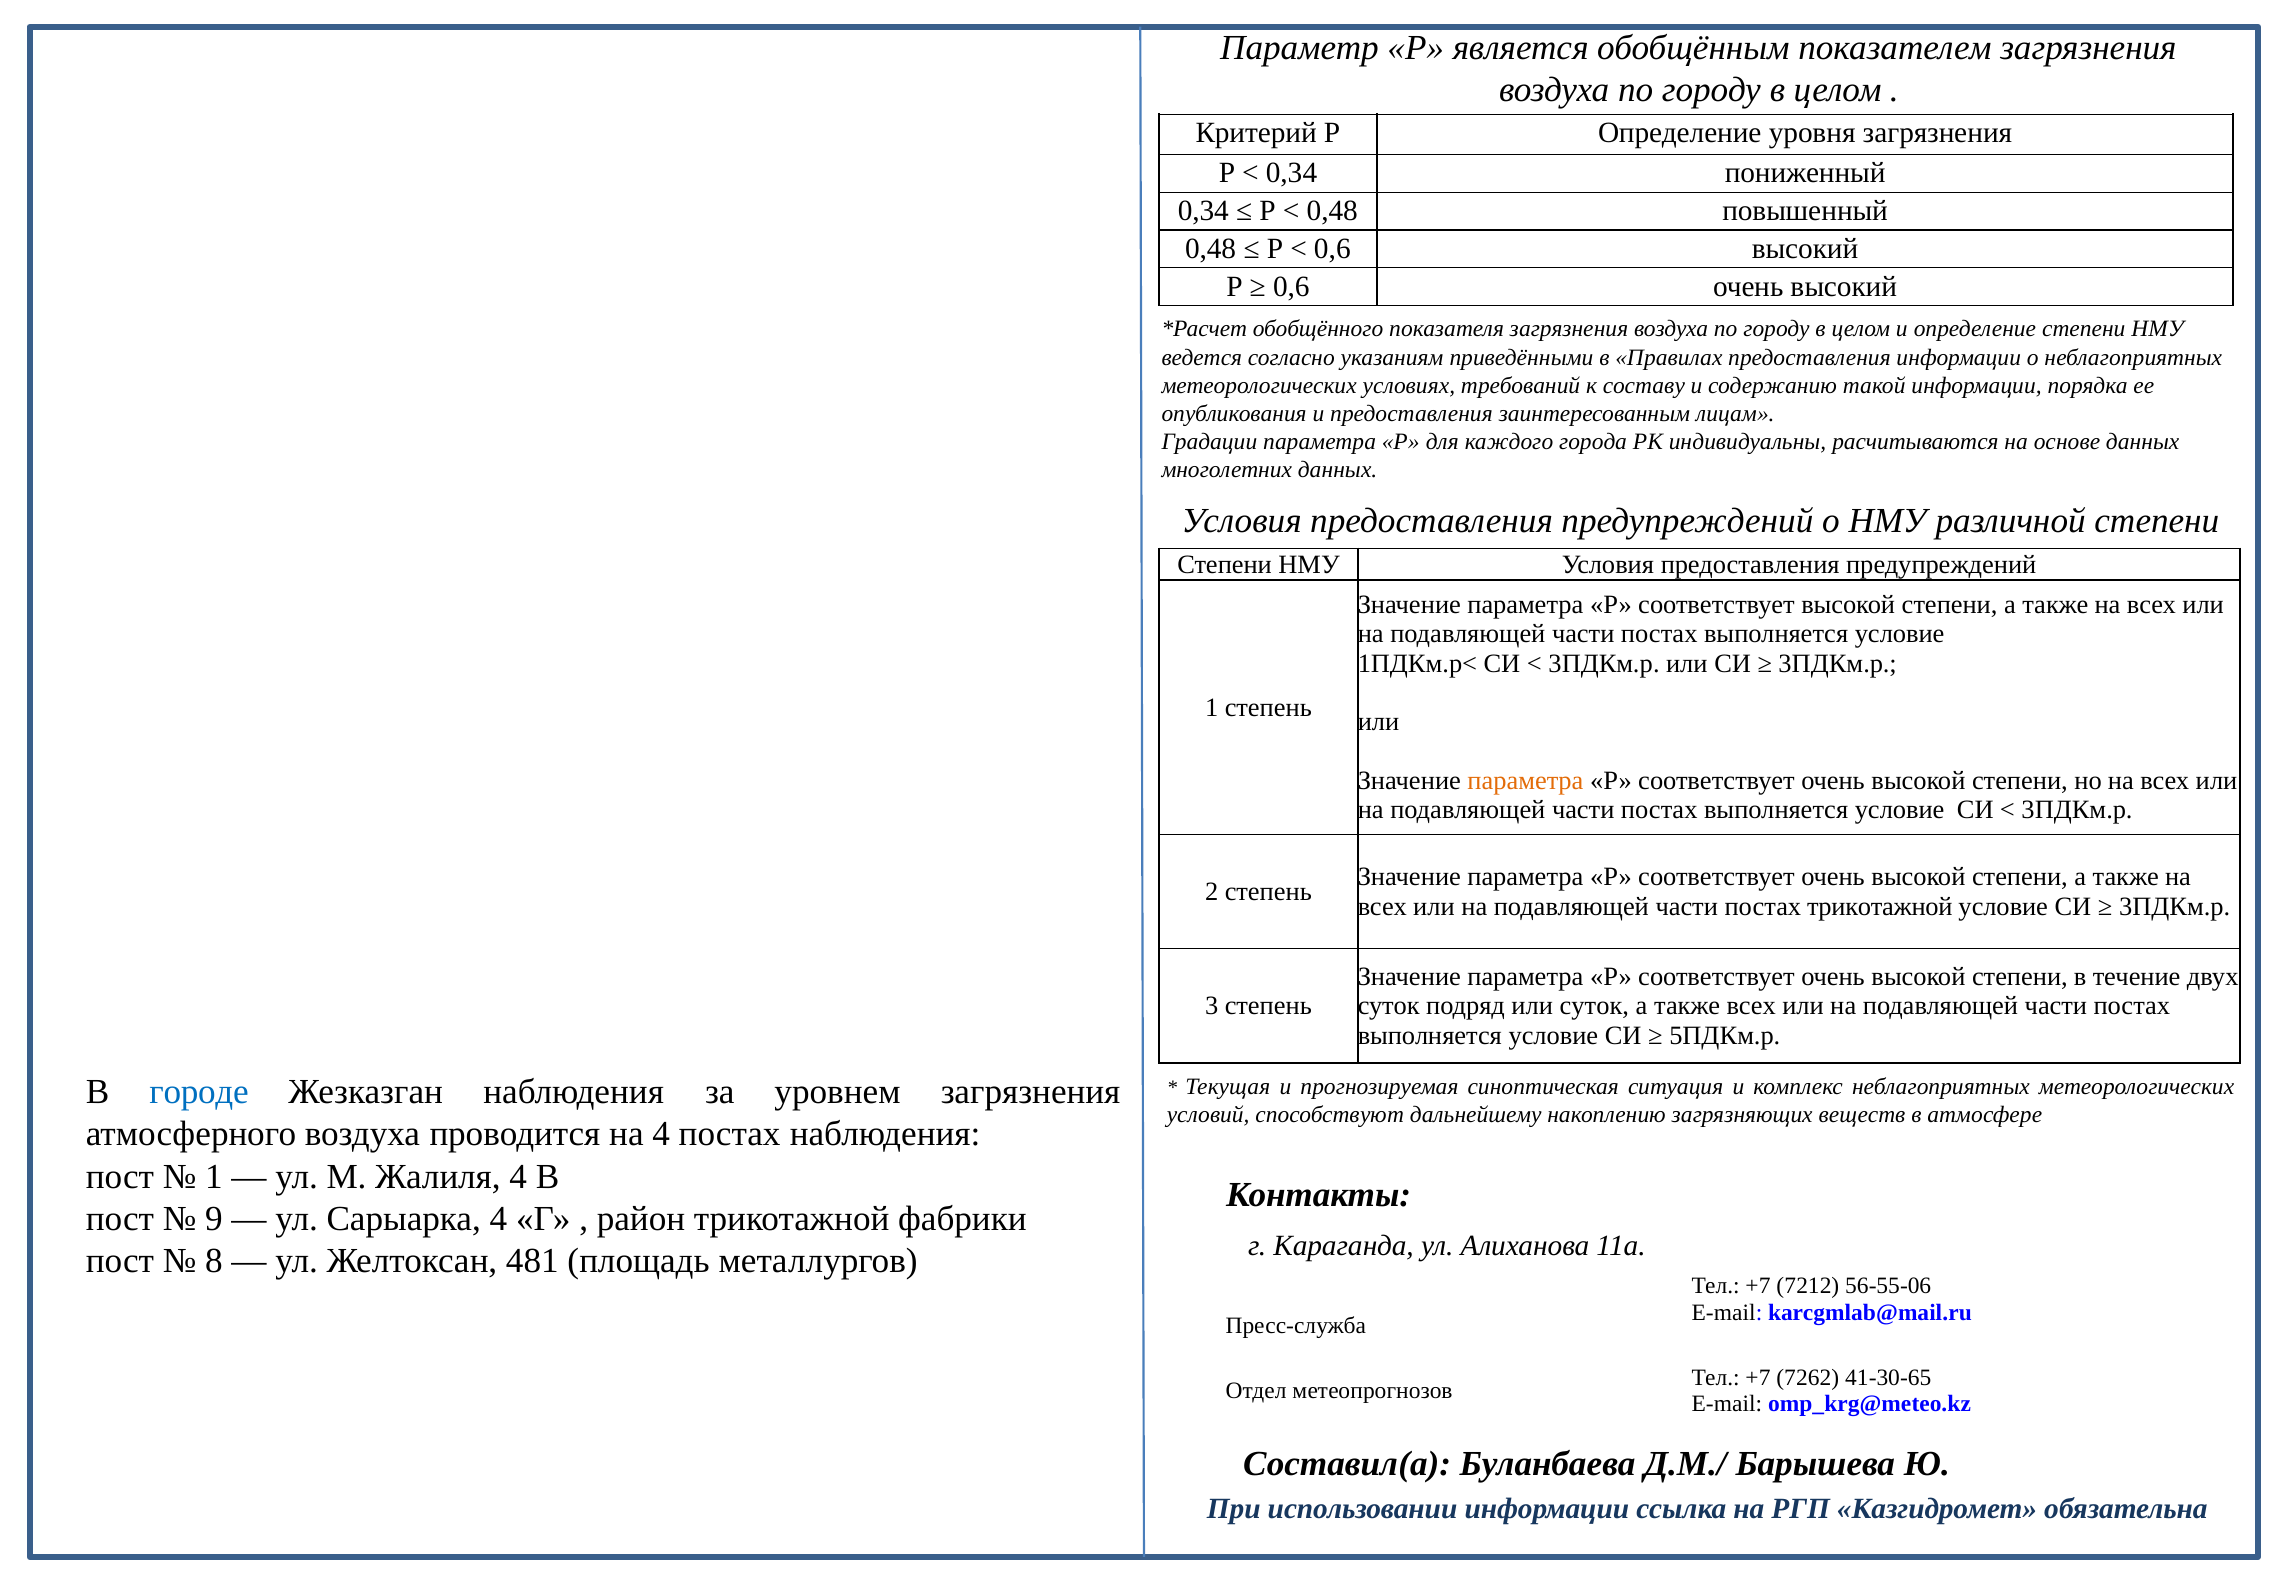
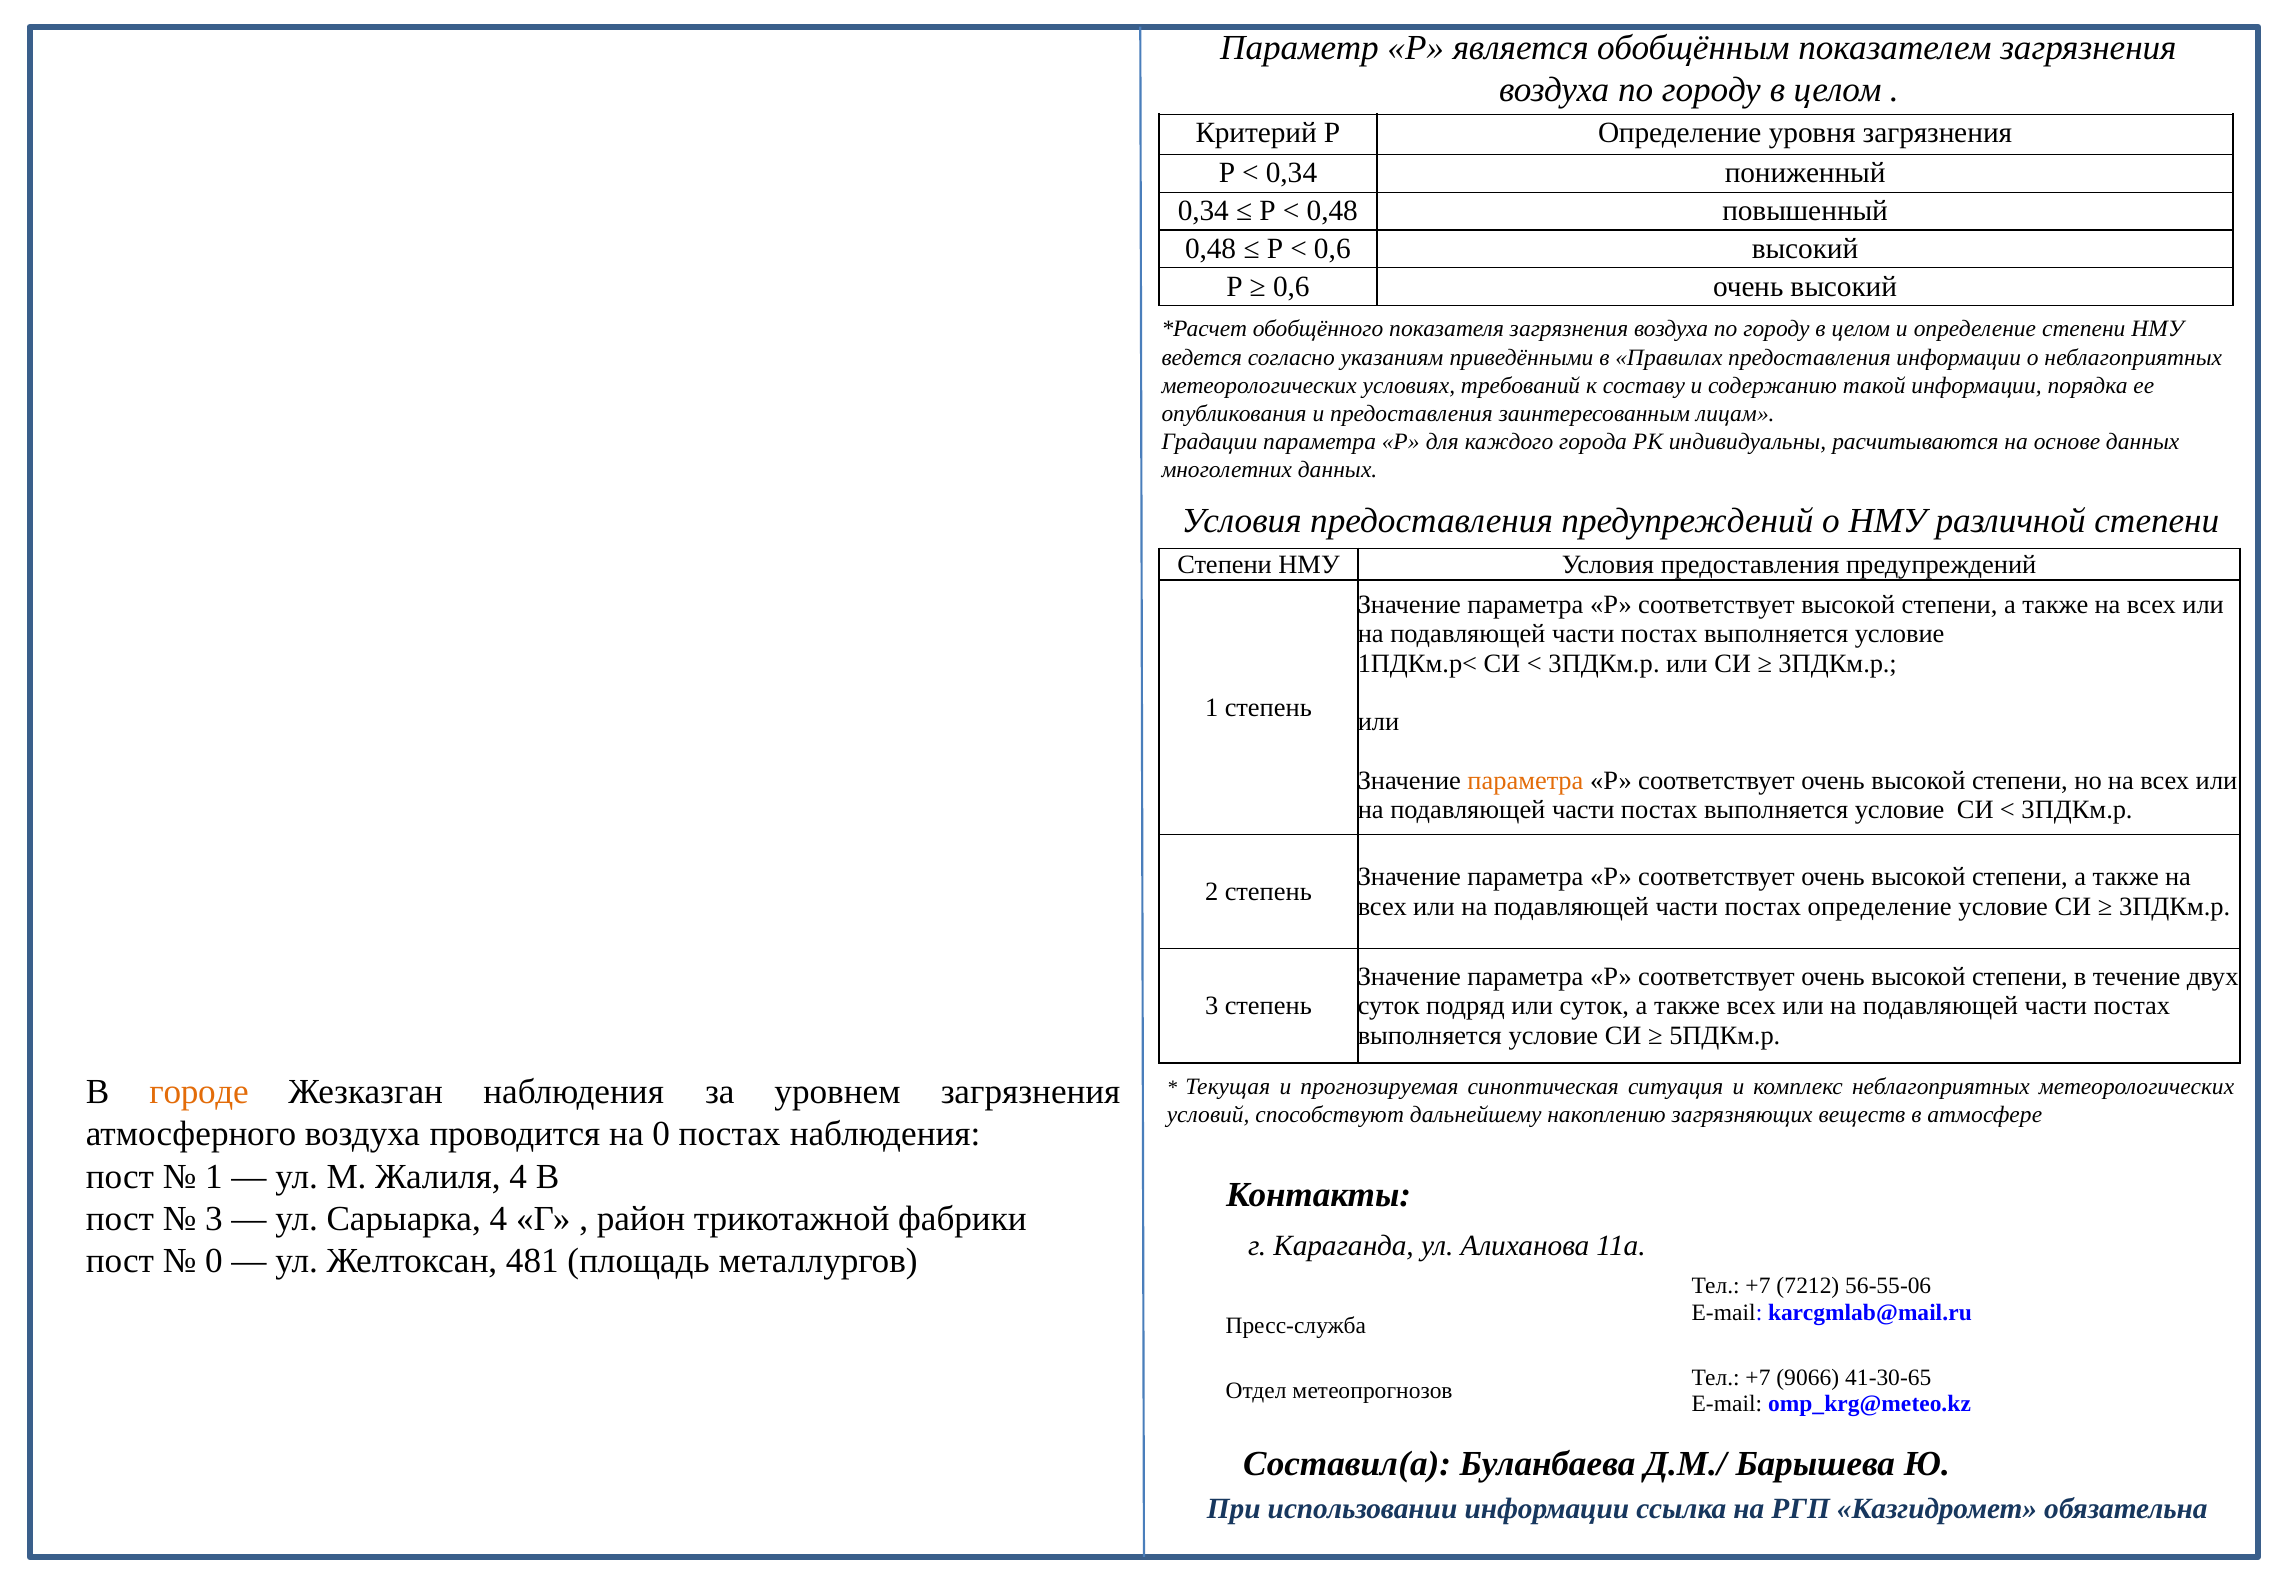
постах трикотажной: трикотажной -> определение
городе colour: blue -> orange
на 4: 4 -> 0
9 at (214, 1219): 9 -> 3
8 at (214, 1261): 8 -> 0
7262: 7262 -> 9066
